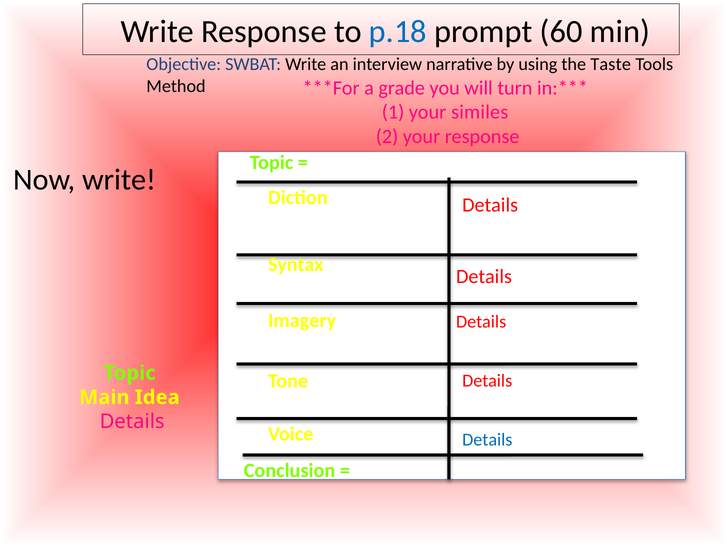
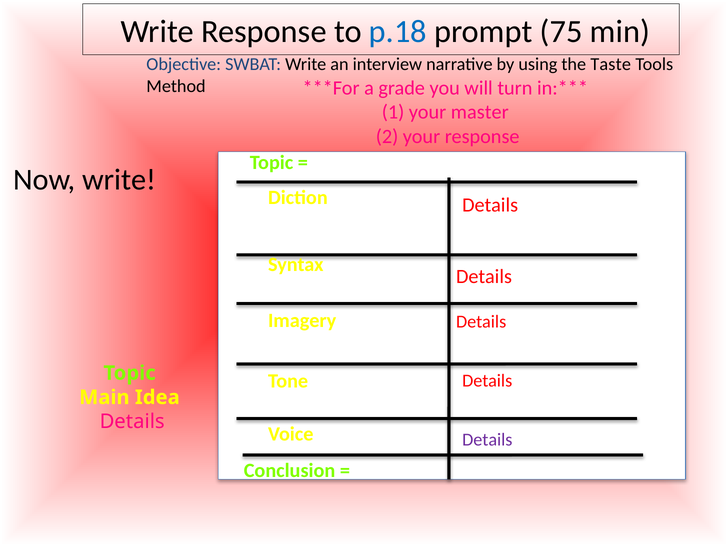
60: 60 -> 75
similes: similes -> master
Details at (487, 440) colour: blue -> purple
